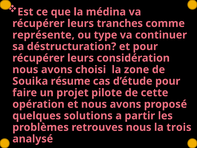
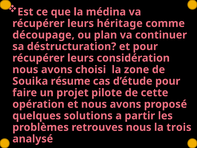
tranches: tranches -> héritage
représente: représente -> découpage
type: type -> plan
